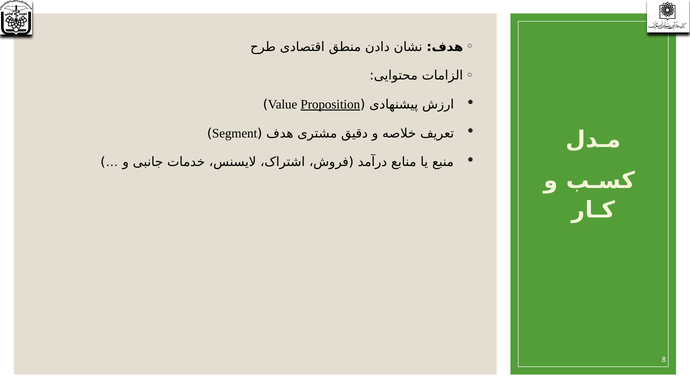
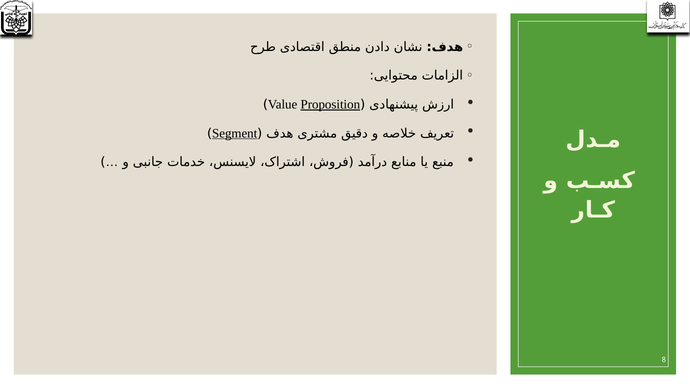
Segment underline: none -> present
